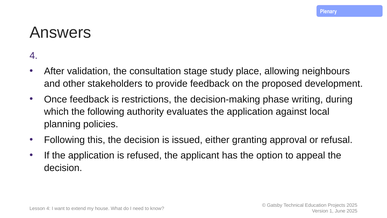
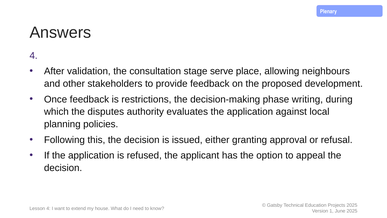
study: study -> serve
the following: following -> disputes
